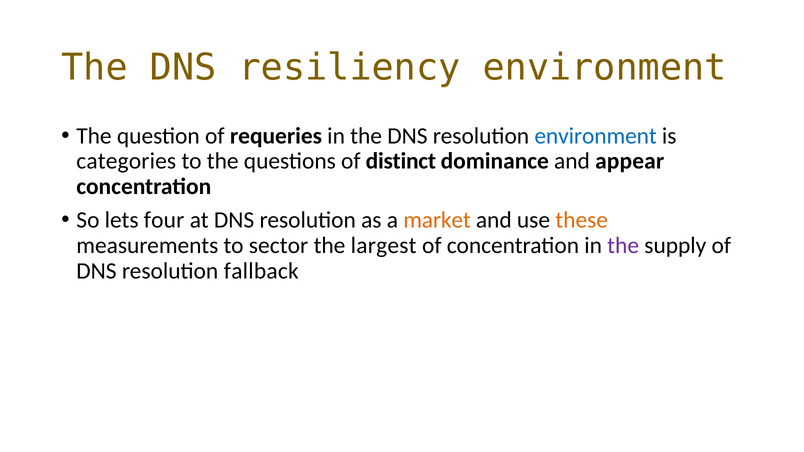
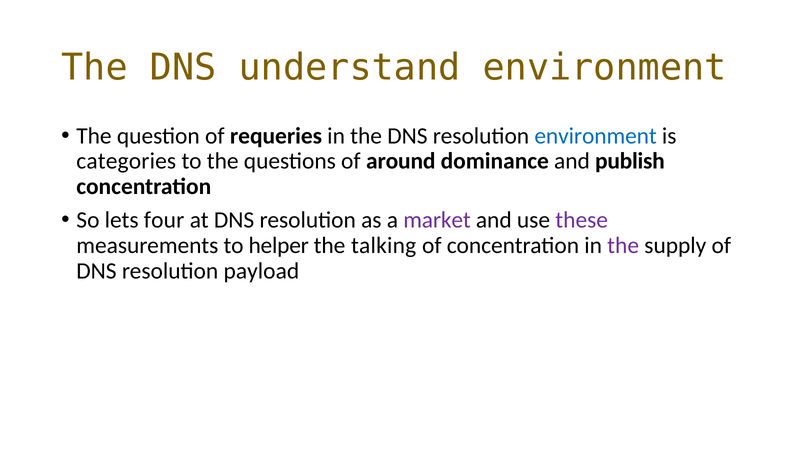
resiliency: resiliency -> understand
distinct: distinct -> around
appear: appear -> publish
market colour: orange -> purple
these colour: orange -> purple
sector: sector -> helper
largest: largest -> talking
fallback: fallback -> payload
